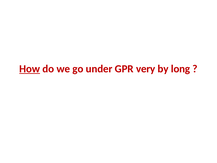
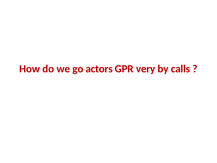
How underline: present -> none
under: under -> actors
long: long -> calls
